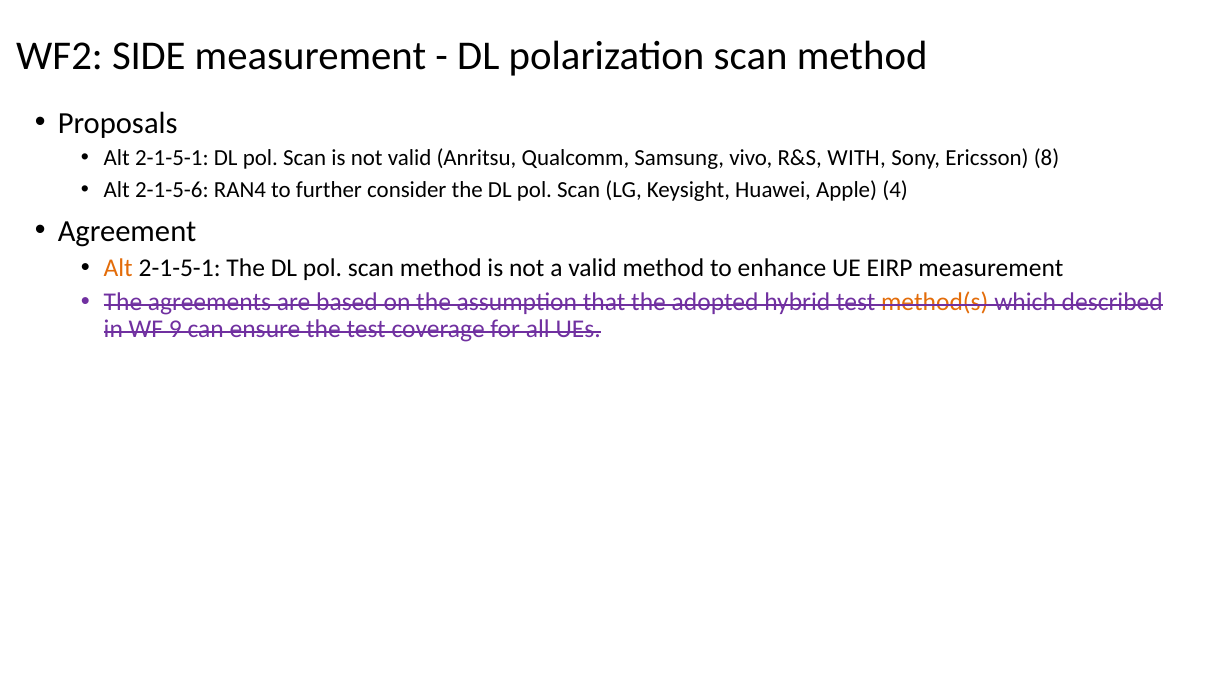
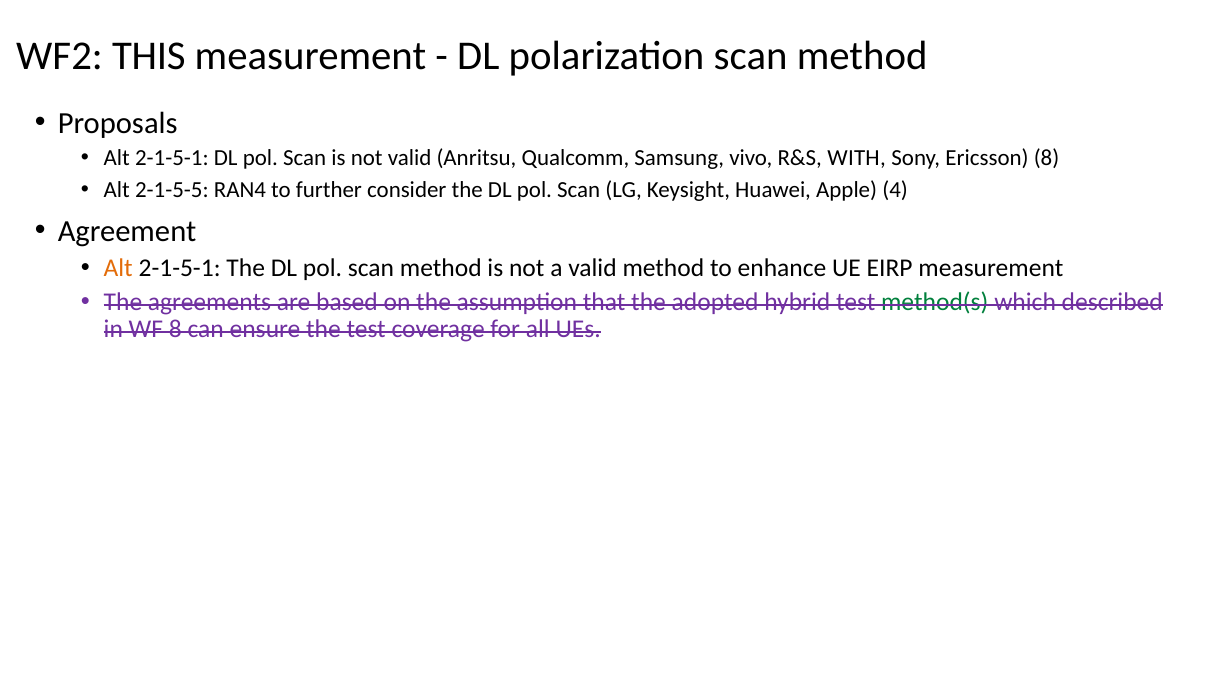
SIDE: SIDE -> THIS
2-1-5-6: 2-1-5-6 -> 2-1-5-5
method(s colour: orange -> green
WF 9: 9 -> 8
